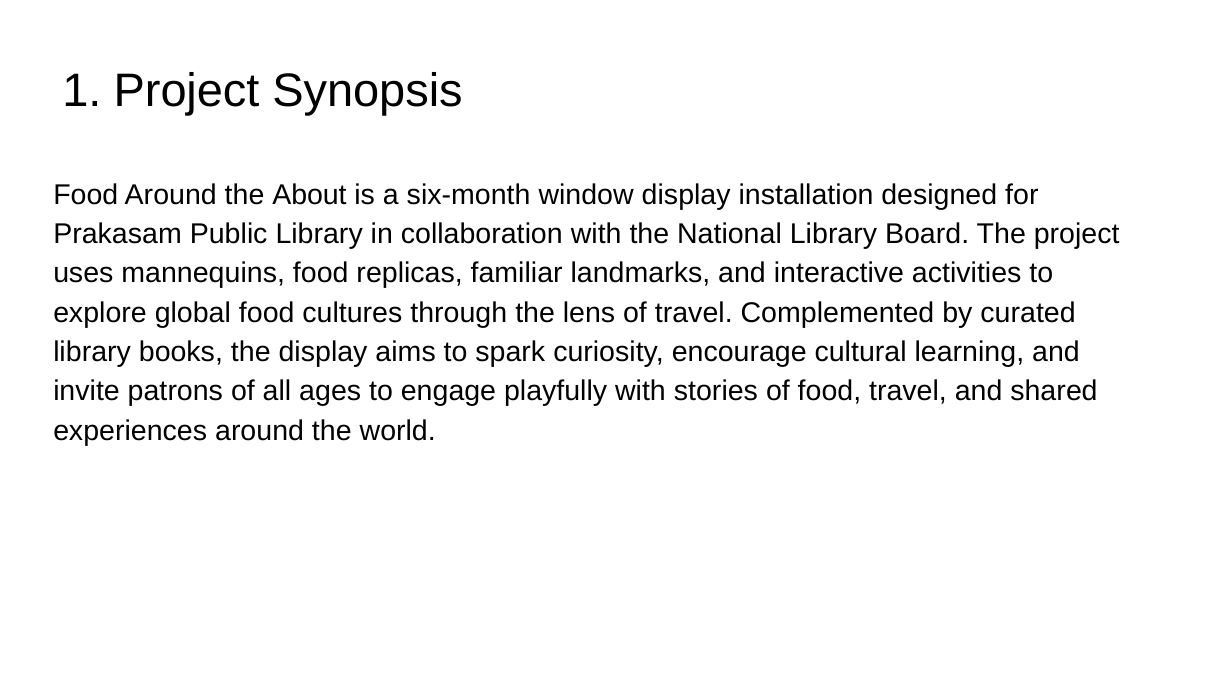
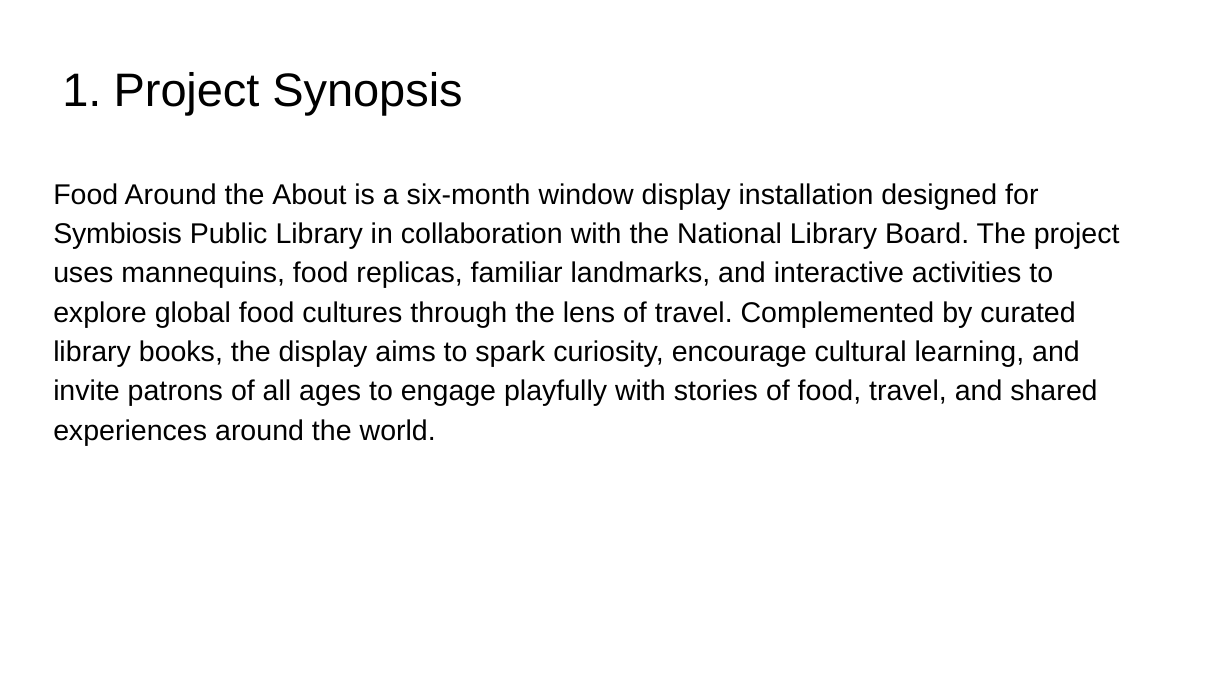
Prakasam: Prakasam -> Symbiosis
